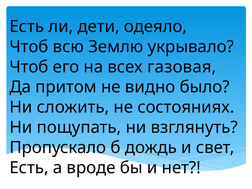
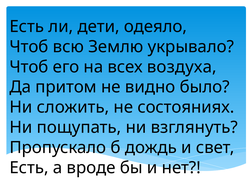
газовая: газовая -> воздуха
